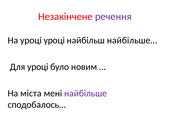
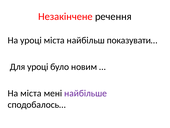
речення colour: purple -> black
уроці уроці: уроці -> міста
найбільше…: найбільше… -> показувати…
